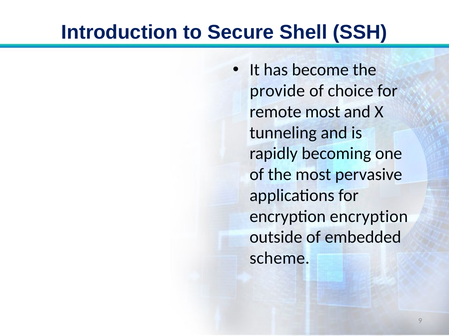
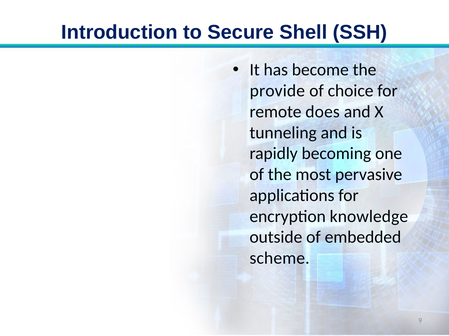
remote most: most -> does
encryption encryption: encryption -> knowledge
